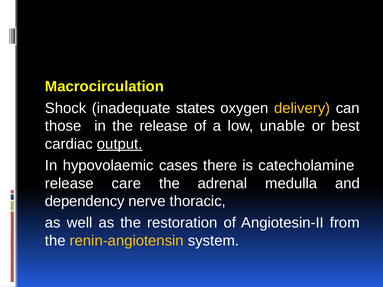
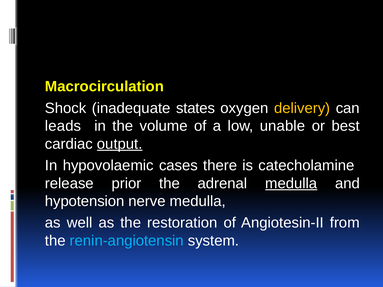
those: those -> leads
the release: release -> volume
care: care -> prior
medulla at (291, 184) underline: none -> present
dependency: dependency -> hypotension
nerve thoracic: thoracic -> medulla
renin-angiotensin colour: yellow -> light blue
